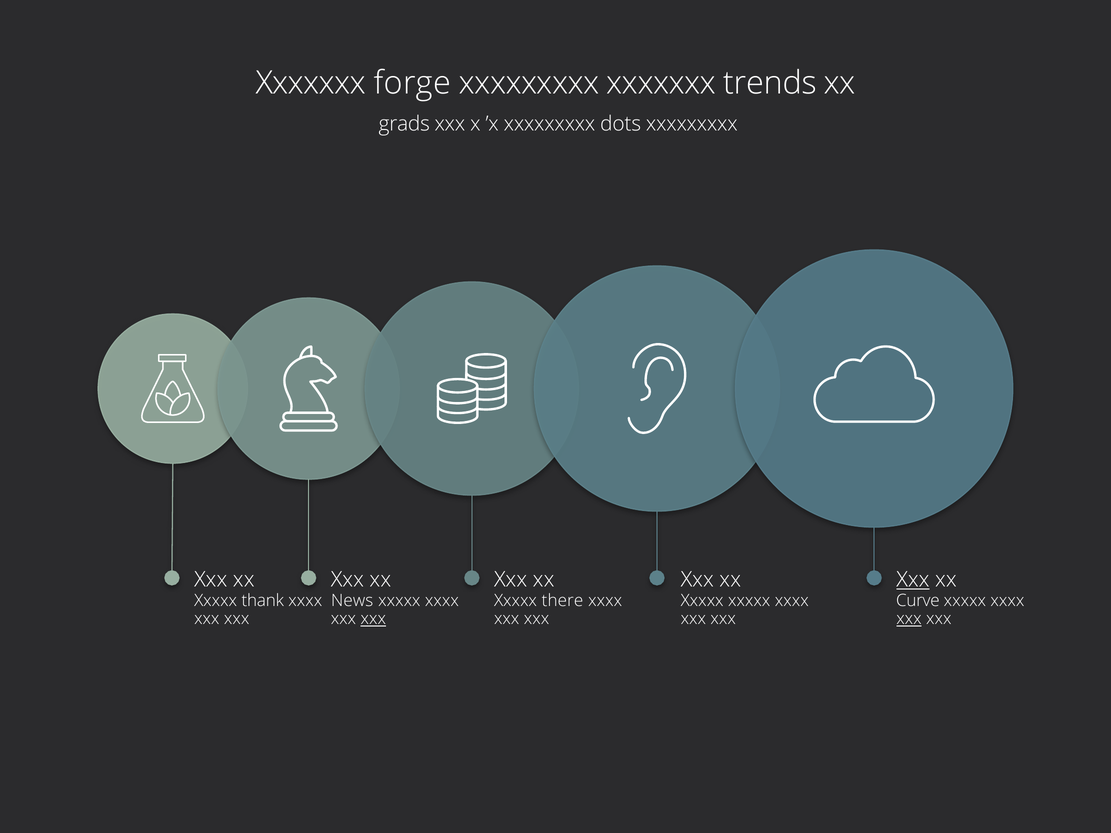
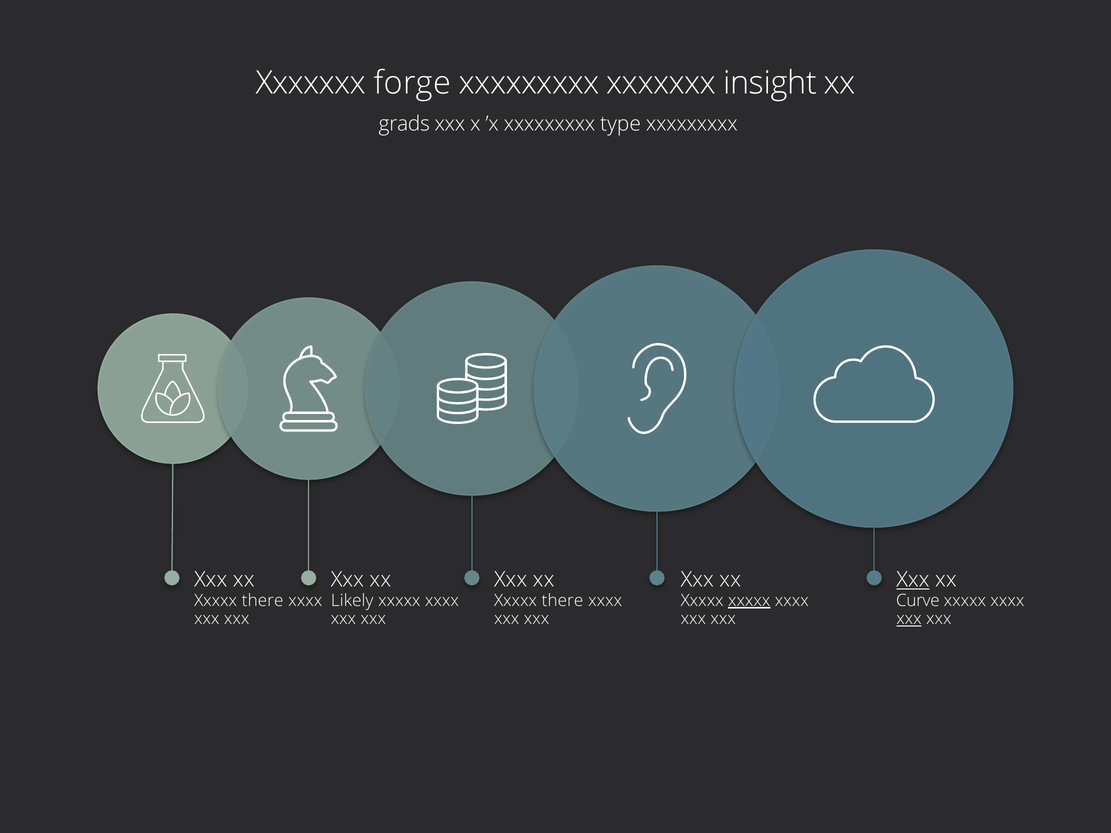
trends: trends -> insight
dots: dots -> type
thank at (263, 601): thank -> there
News: News -> Likely
xxxxx at (749, 601) underline: none -> present
xxx at (373, 619) underline: present -> none
